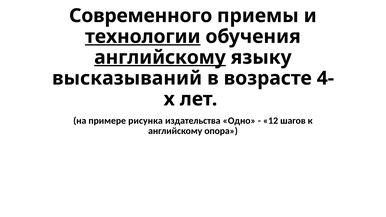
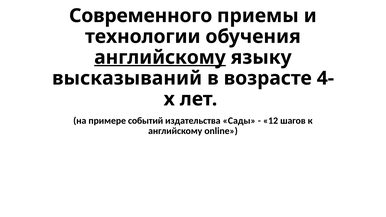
технологии underline: present -> none
рисунка: рисунка -> событий
Одно: Одно -> Сады
опора: опора -> online
